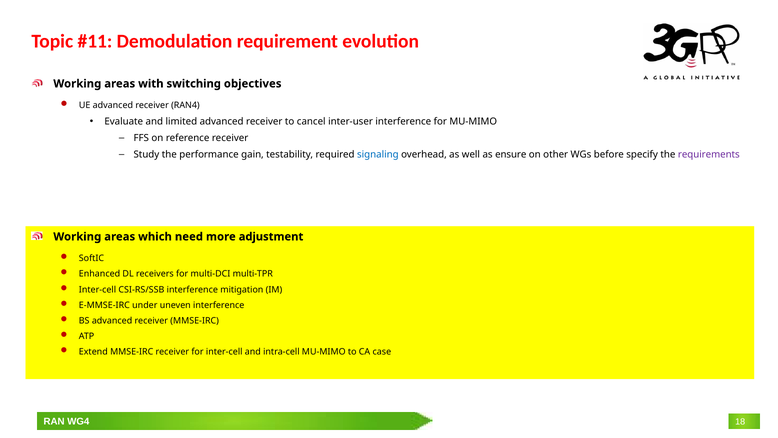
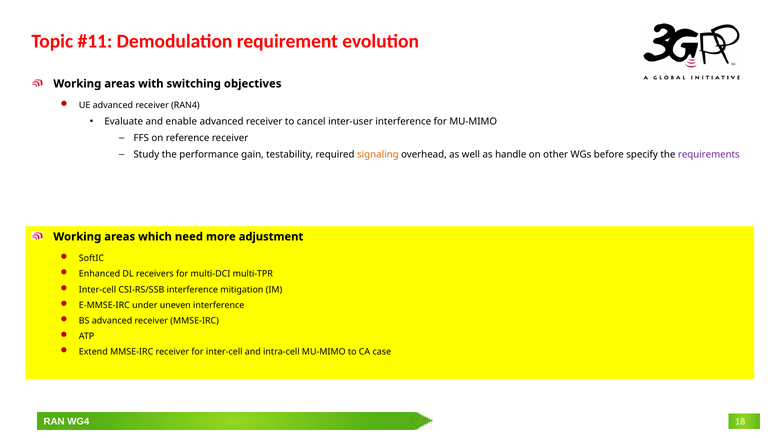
limited: limited -> enable
signaling colour: blue -> orange
ensure: ensure -> handle
